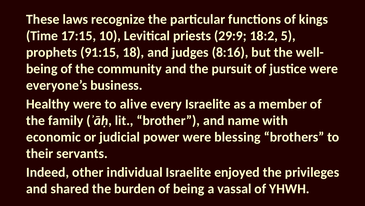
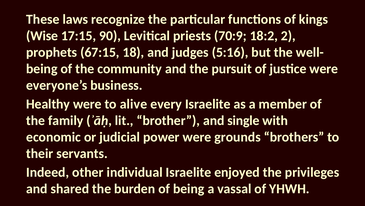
Time: Time -> Wise
10: 10 -> 90
29:9: 29:9 -> 70:9
5: 5 -> 2
91:15: 91:15 -> 67:15
8:16: 8:16 -> 5:16
name: name -> single
blessing: blessing -> grounds
